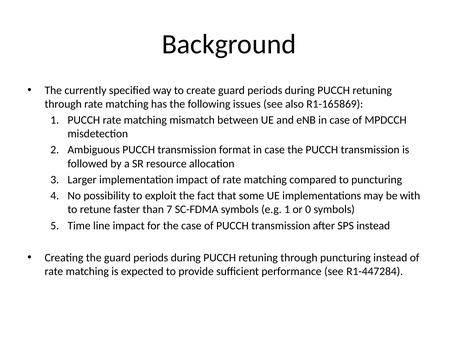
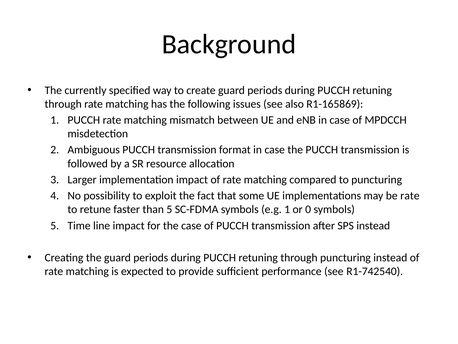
be with: with -> rate
than 7: 7 -> 5
R1-447284: R1-447284 -> R1-742540
